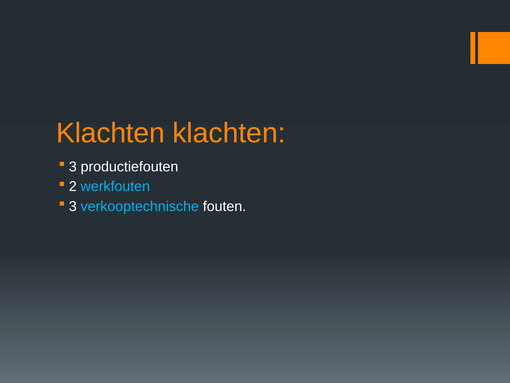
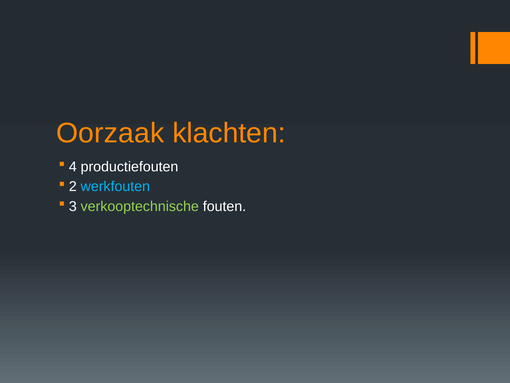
Klachten at (110, 133): Klachten -> Oorzaak
3 at (73, 167): 3 -> 4
verkooptechnische colour: light blue -> light green
